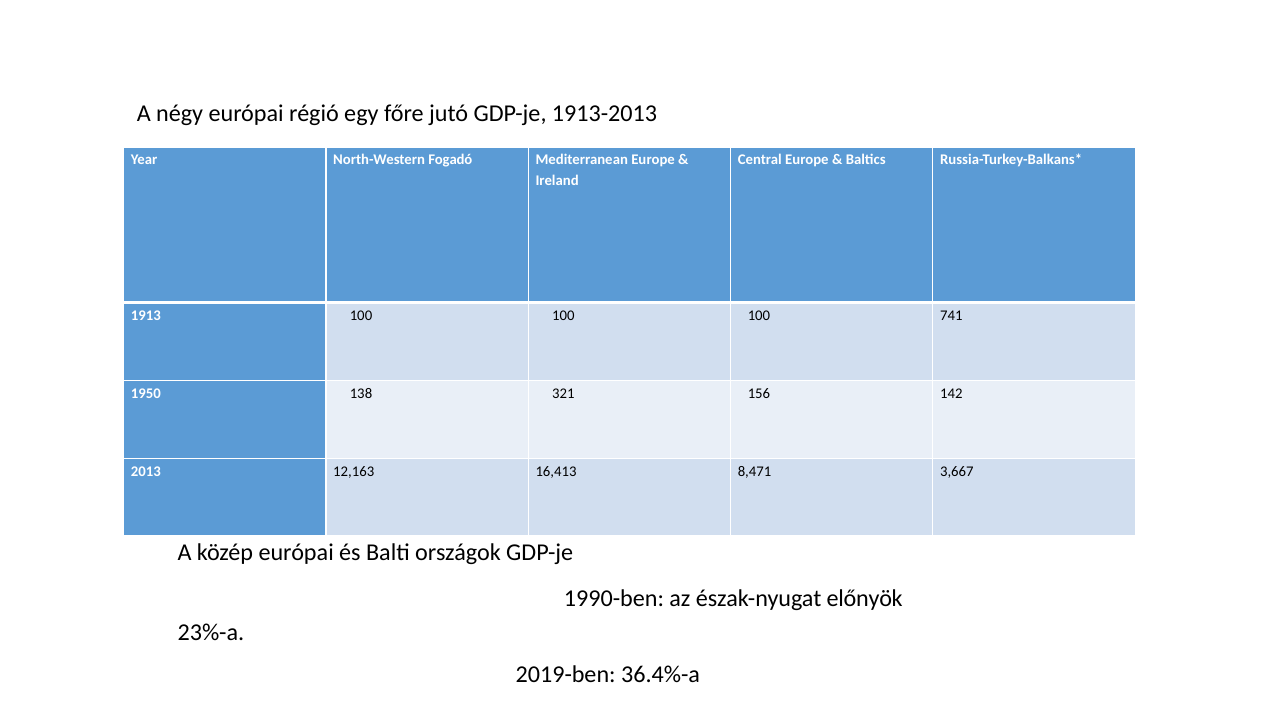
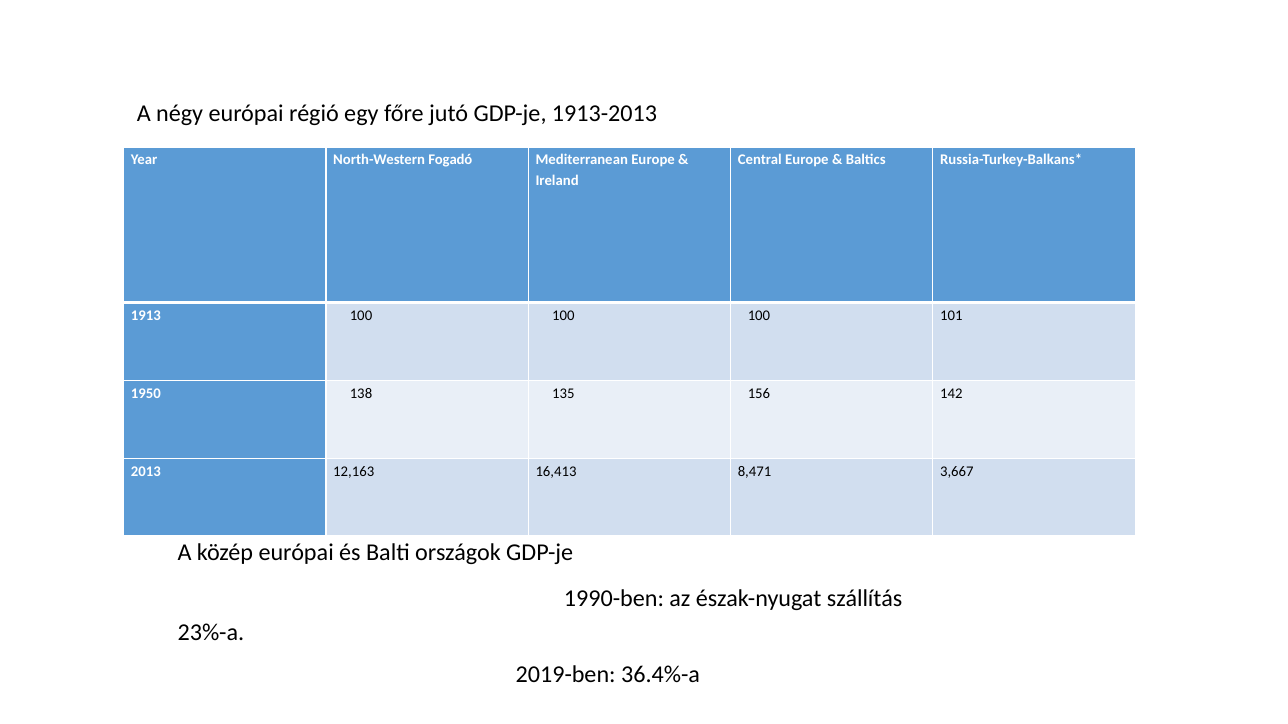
741: 741 -> 101
321: 321 -> 135
előnyök: előnyök -> szállítás
